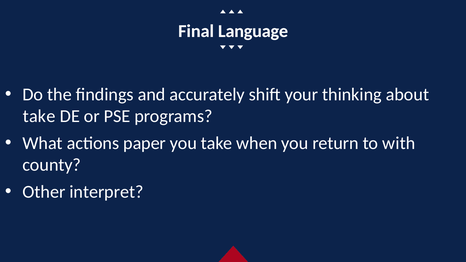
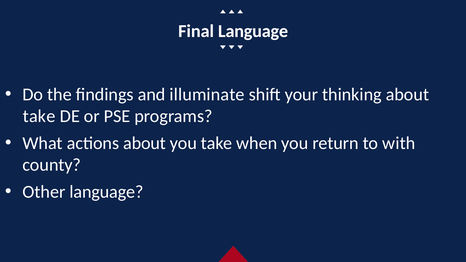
accurately: accurately -> illuminate
actions paper: paper -> about
Other interpret: interpret -> language
